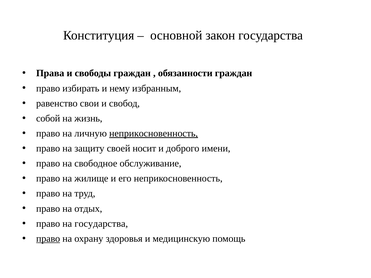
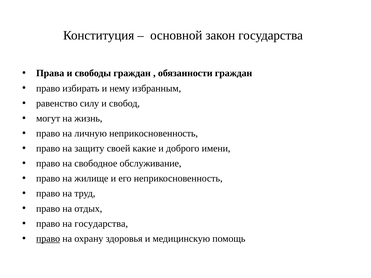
свои: свои -> силу
собой: собой -> могут
неприкосновенность at (154, 134) underline: present -> none
носит: носит -> какие
